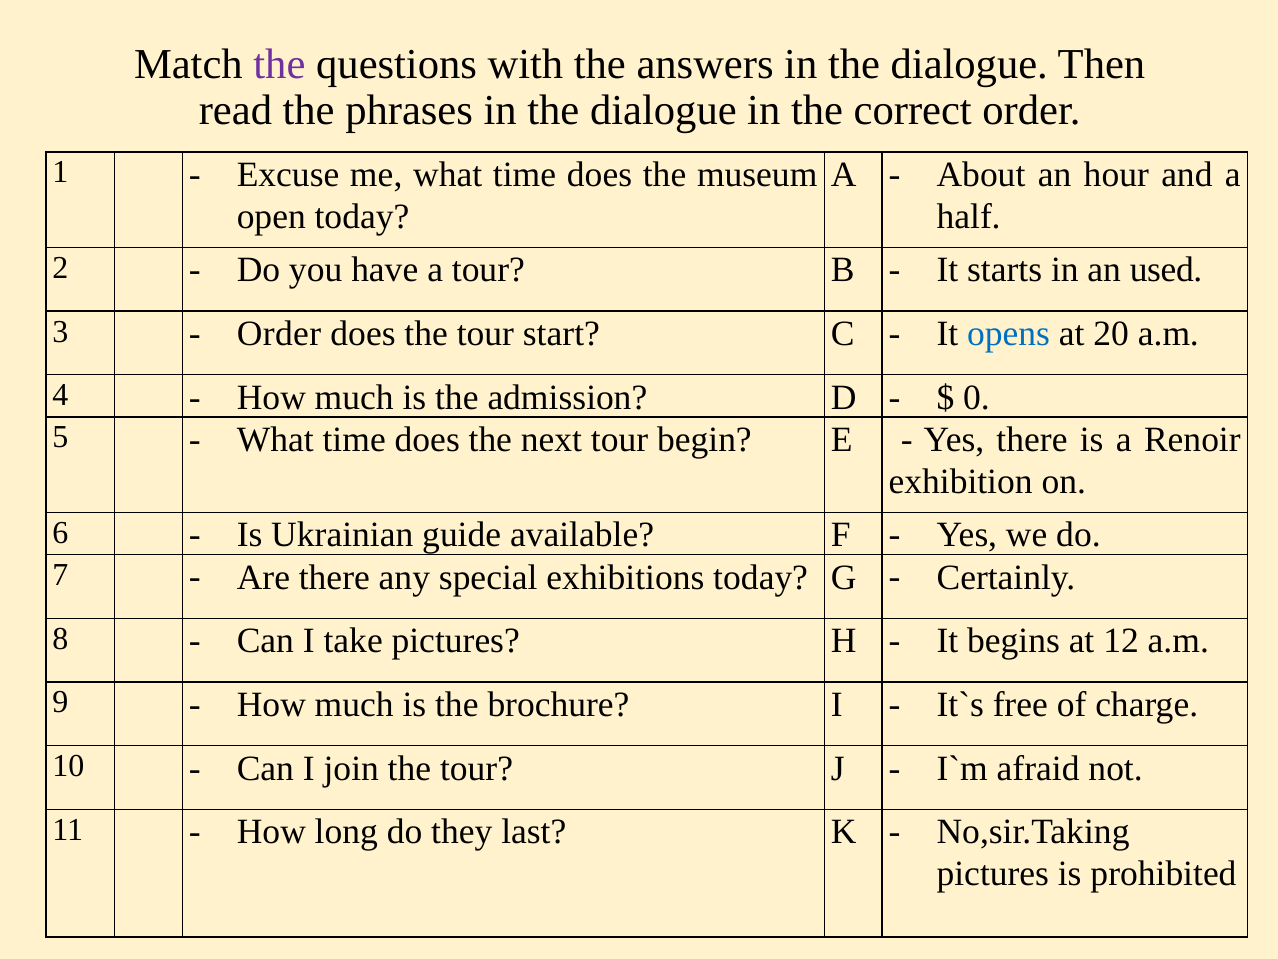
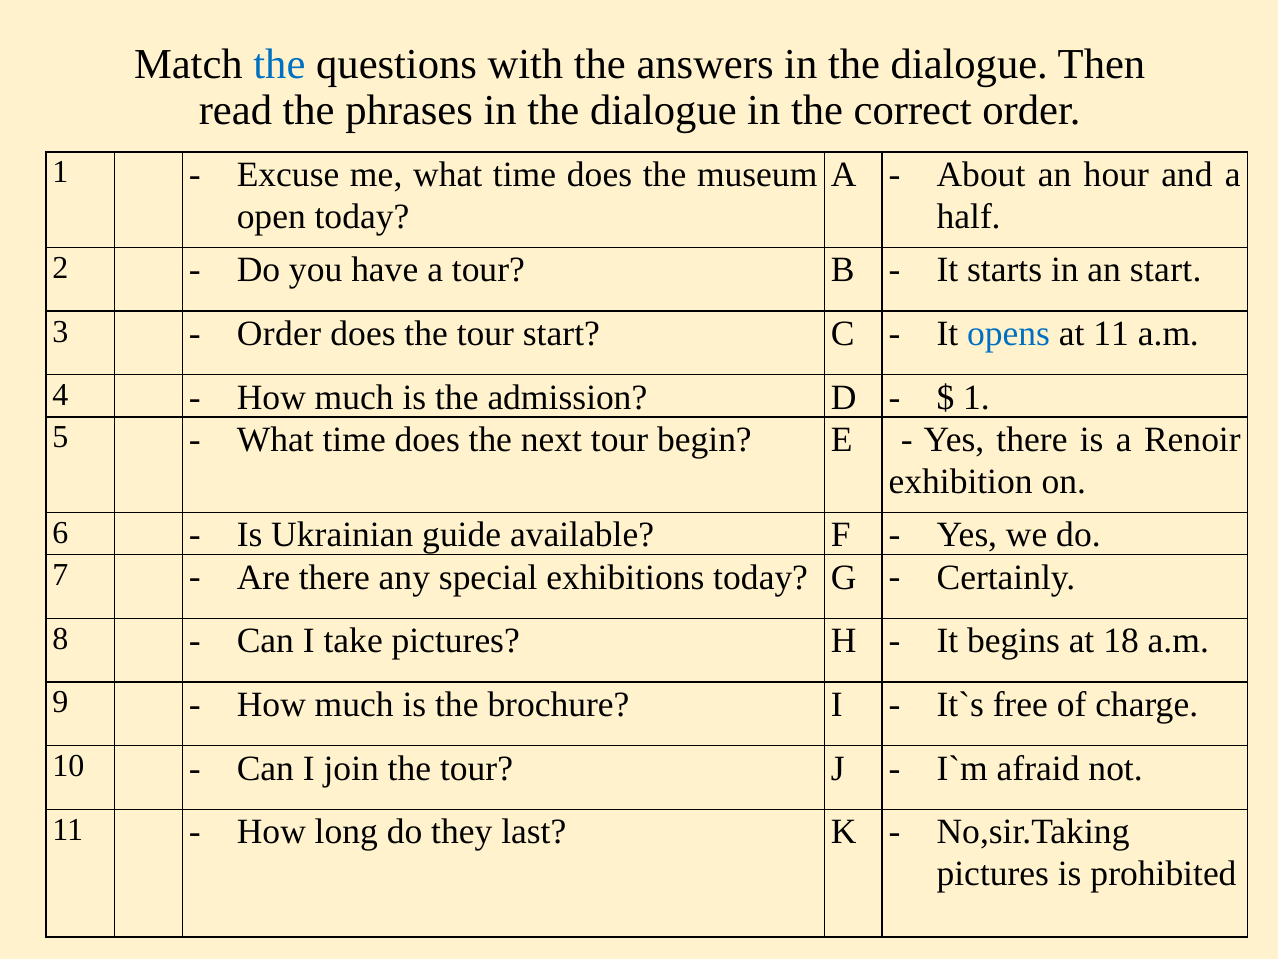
the at (279, 64) colour: purple -> blue
an used: used -> start
at 20: 20 -> 11
0 at (976, 397): 0 -> 1
12: 12 -> 18
